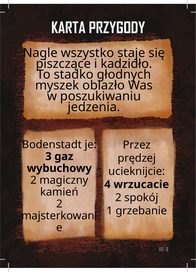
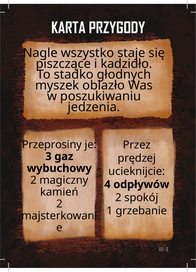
Bodenstadt: Bodenstadt -> Przeprosiny
wrzucacie: wrzucacie -> odpływów
